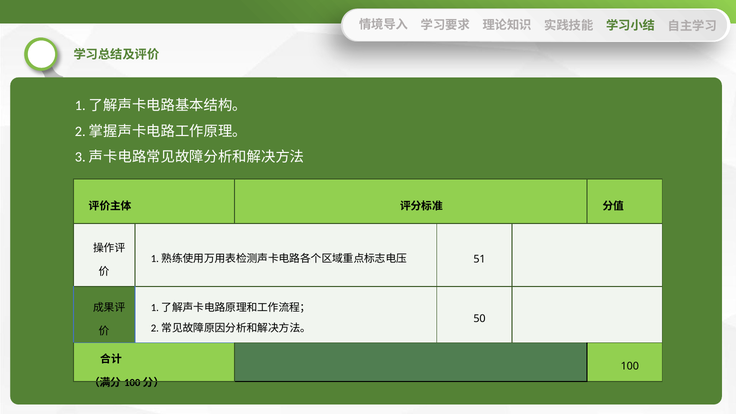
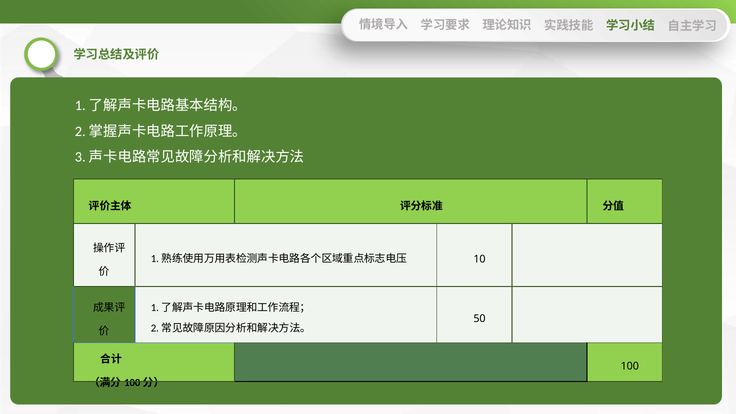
51: 51 -> 10
